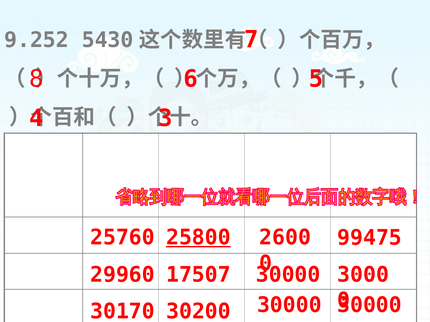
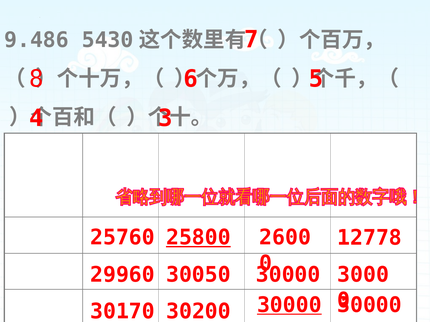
9.252: 9.252 -> 9.486
99475: 99475 -> 12778
17507: 17507 -> 30050
30000 at (289, 305) underline: none -> present
